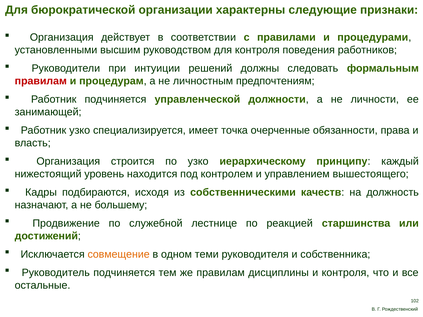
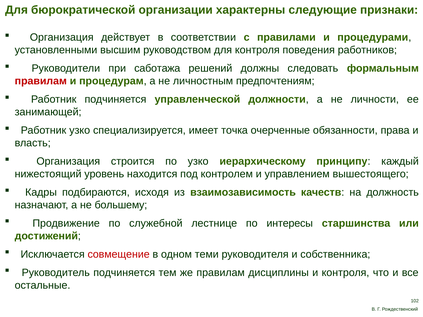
интуиции: интуиции -> саботажа
собственническими: собственническими -> взаимозависимость
реакцией: реакцией -> интересы
совмещение colour: orange -> red
